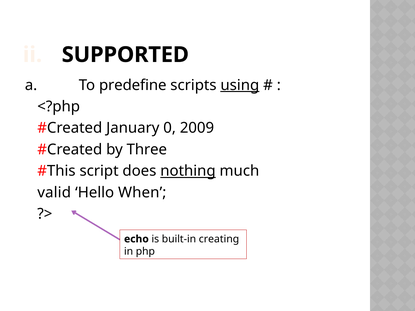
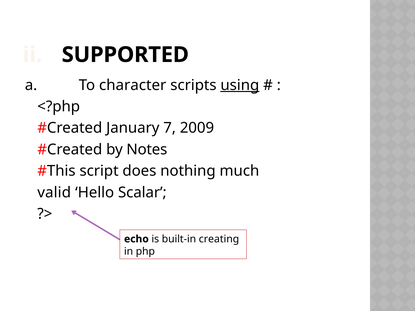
predefine: predefine -> character
0: 0 -> 7
Three: Three -> Notes
nothing underline: present -> none
When: When -> Scalar
